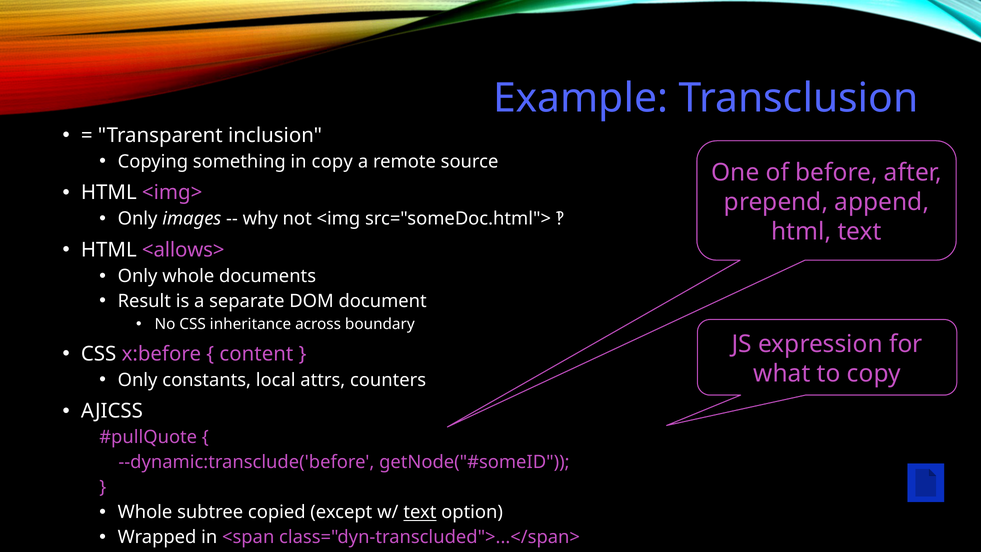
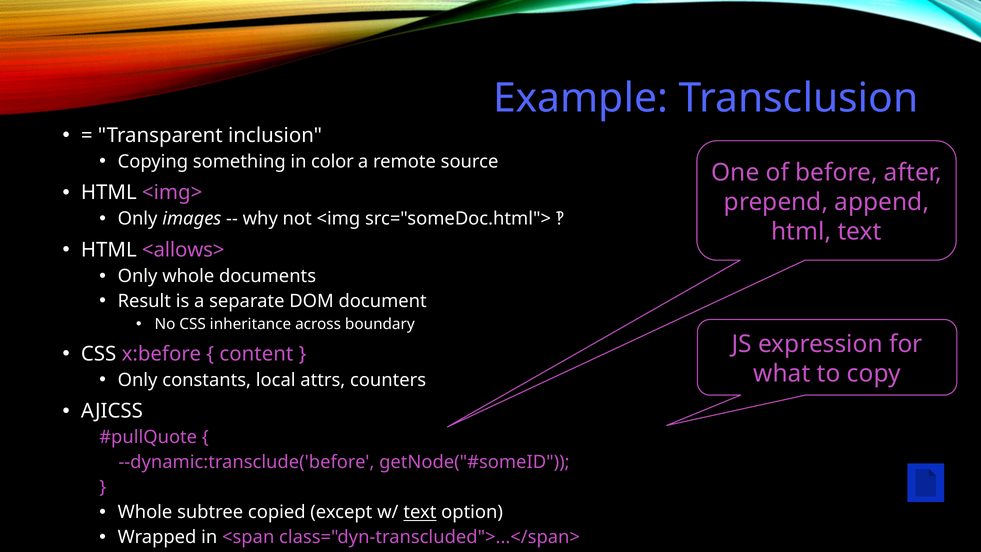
in copy: copy -> color
